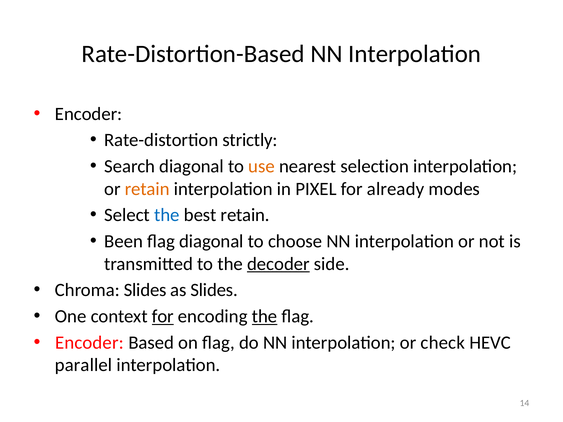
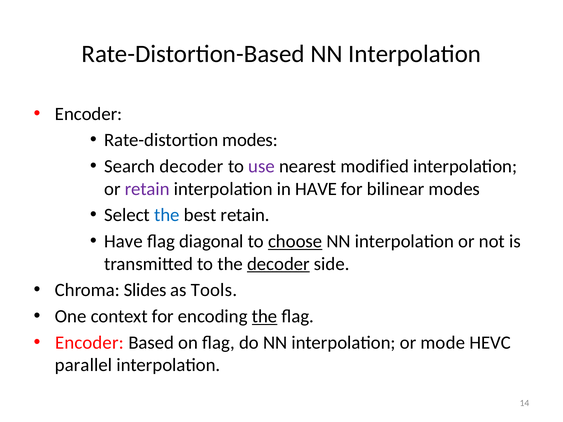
Rate-distortion strictly: strictly -> modes
Search diagonal: diagonal -> decoder
use colour: orange -> purple
selection: selection -> modified
retain at (147, 189) colour: orange -> purple
in PIXEL: PIXEL -> HAVE
already: already -> bilinear
Been at (124, 242): Been -> Have
choose underline: none -> present
as Slides: Slides -> Tools
for at (163, 317) underline: present -> none
check: check -> mode
